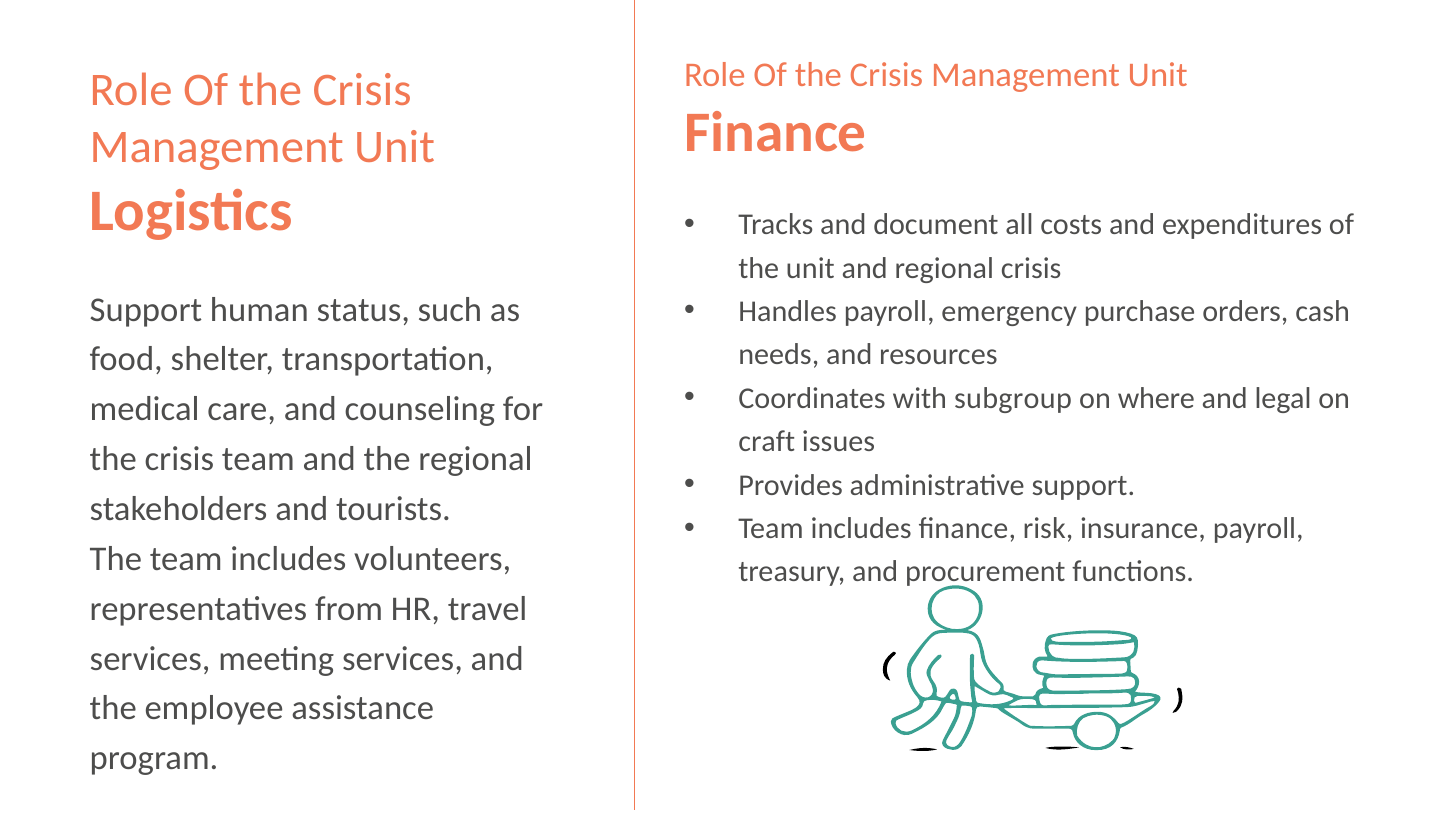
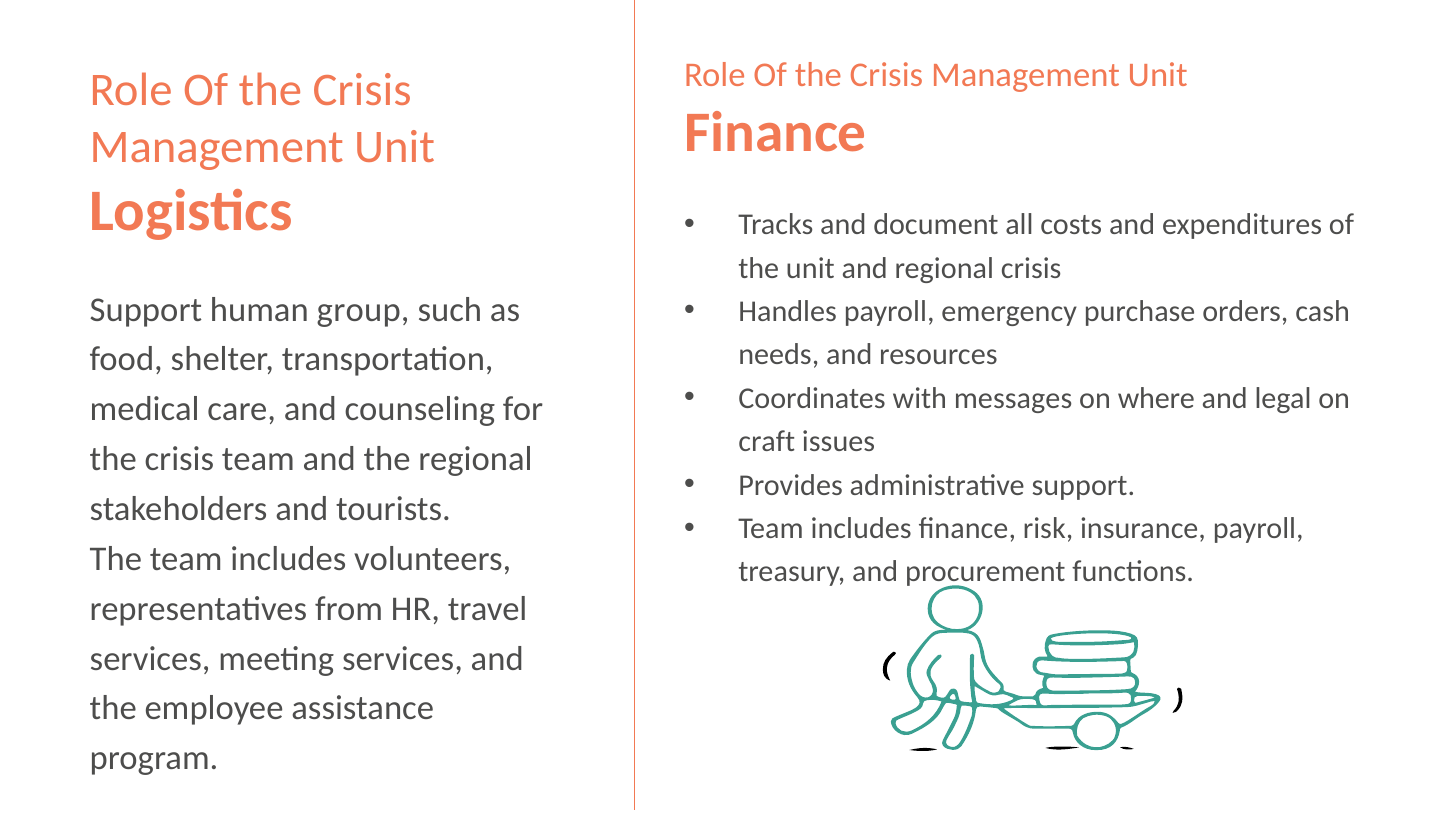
status: status -> group
subgroup: subgroup -> messages
